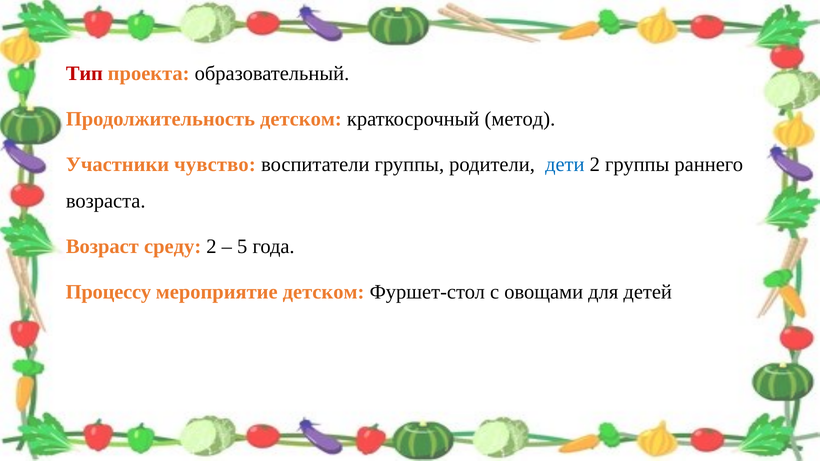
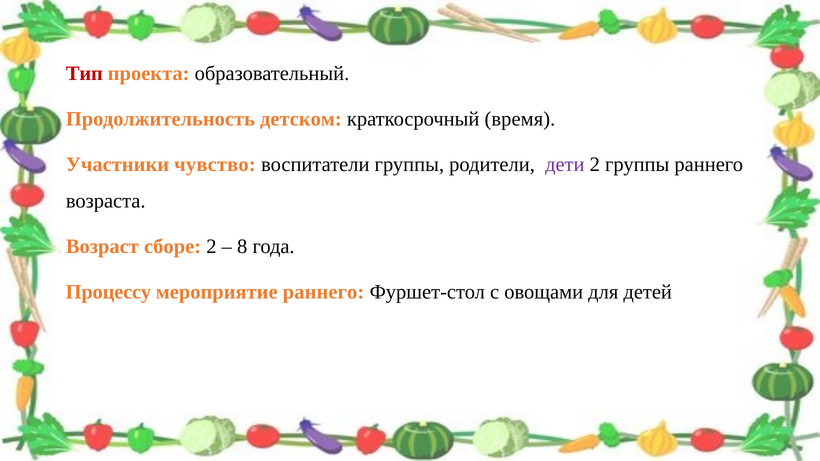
метод: метод -> время
дети colour: blue -> purple
среду: среду -> сборе
5: 5 -> 8
мероприятие детском: детском -> раннего
